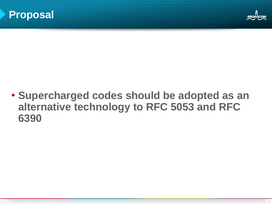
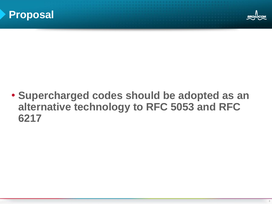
6390: 6390 -> 6217
